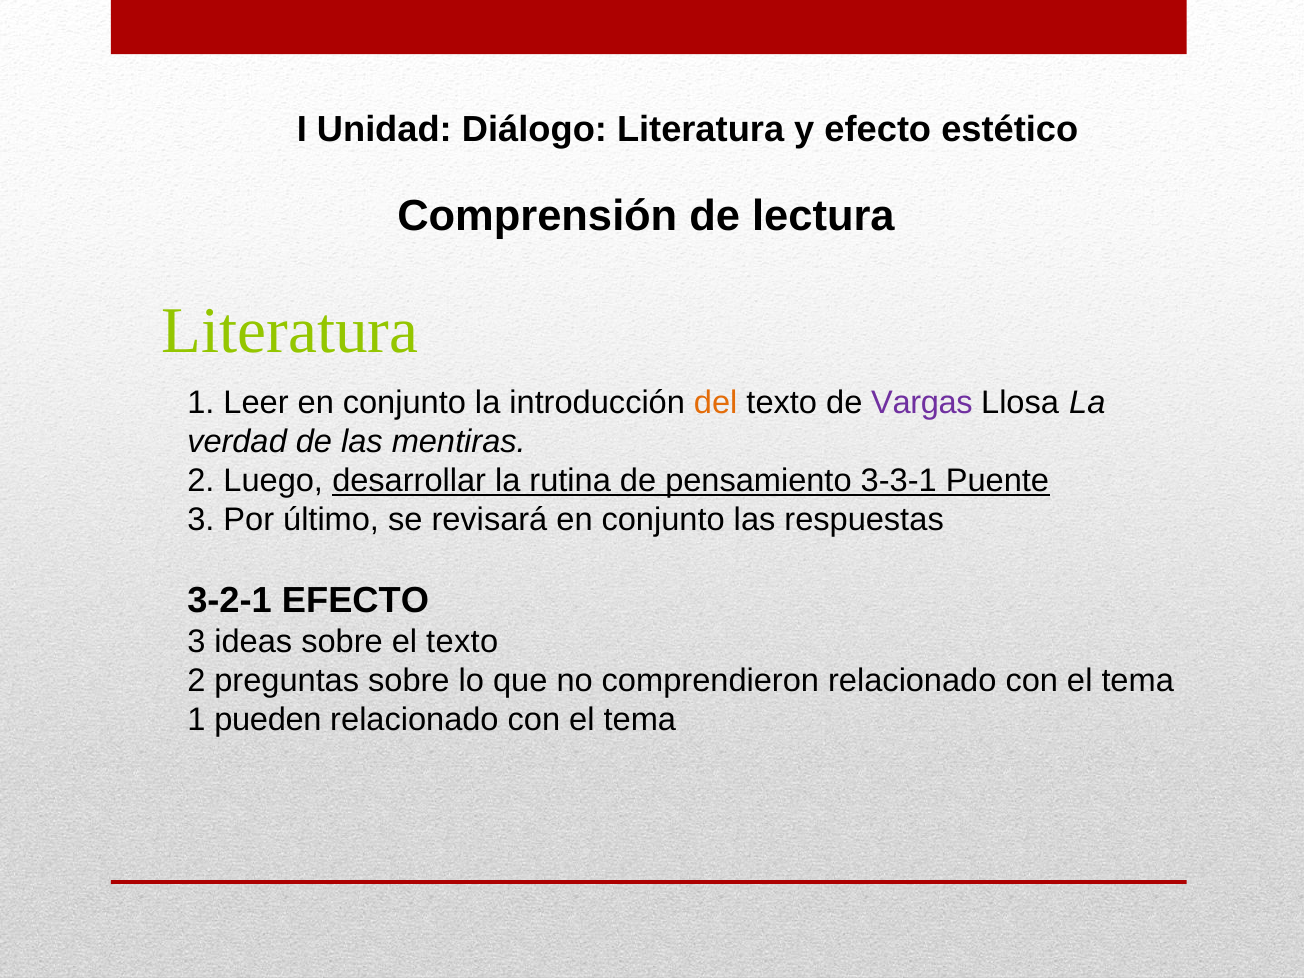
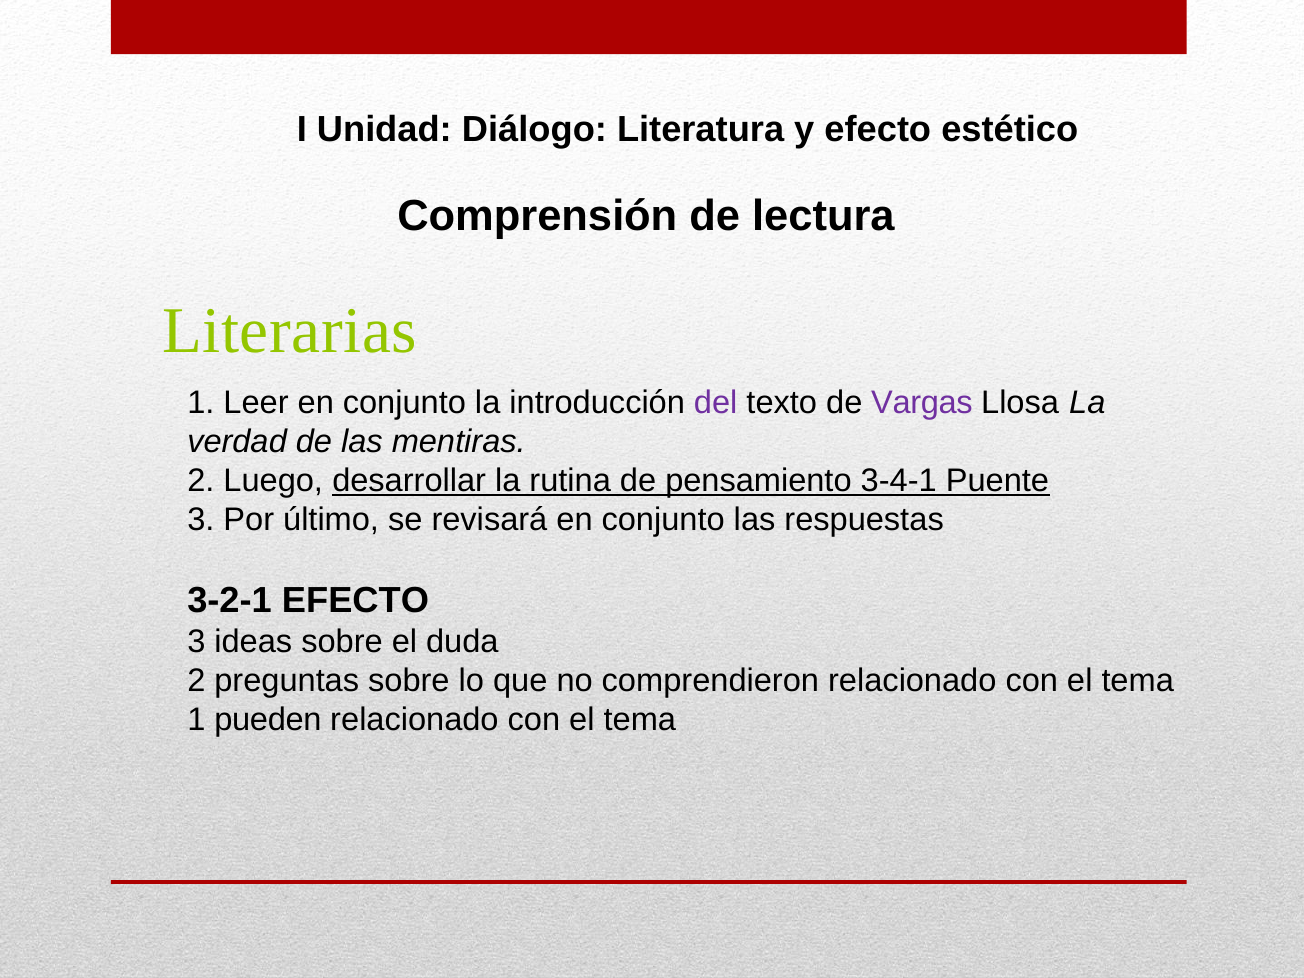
Literatura at (290, 331): Literatura -> Literarias
del colour: orange -> purple
3-3-1: 3-3-1 -> 3-4-1
el texto: texto -> duda
